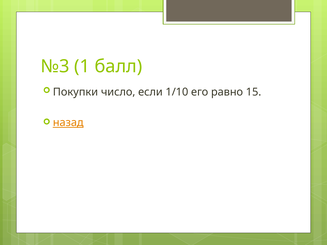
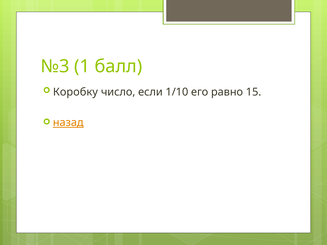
Покупки: Покупки -> Коробку
